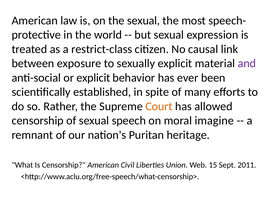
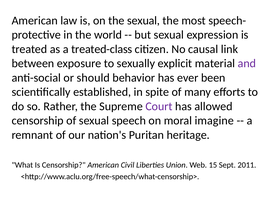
restrict-class: restrict-class -> treated-class
or explicit: explicit -> should
Court colour: orange -> purple
